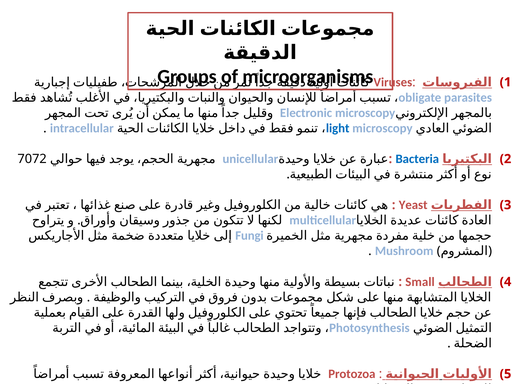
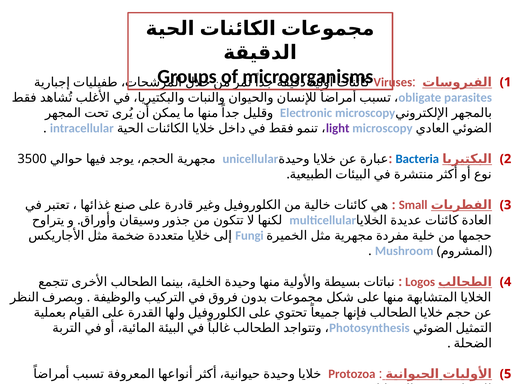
light colour: blue -> purple
7072: 7072 -> 3500
Yeast: Yeast -> Small
Small: Small -> Logos
